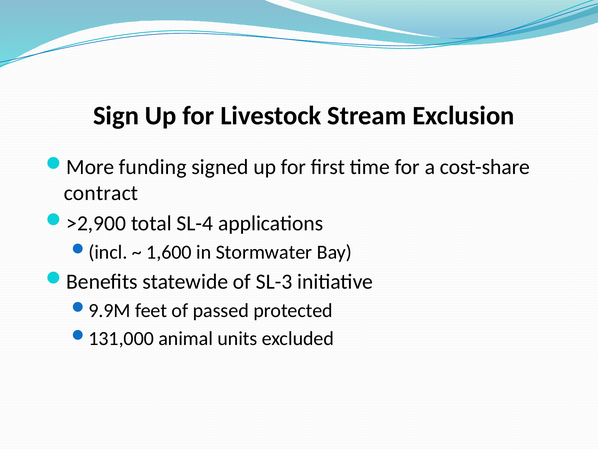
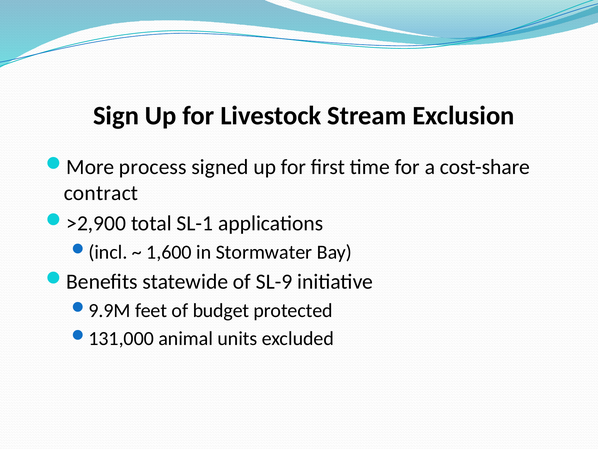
funding: funding -> process
SL-4: SL-4 -> SL-1
SL-3: SL-3 -> SL-9
passed: passed -> budget
